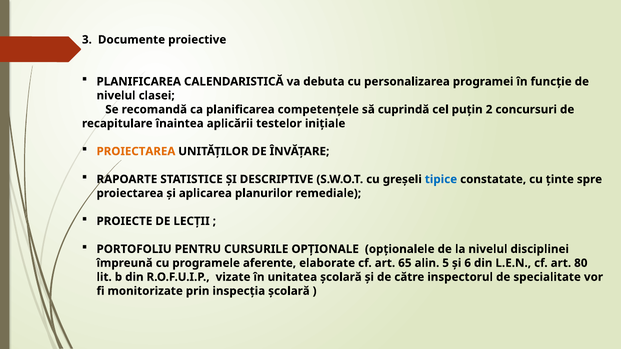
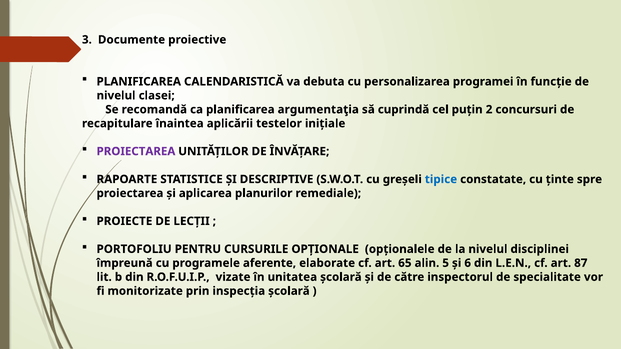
competențele: competențele -> argumentaţia
PROIECTAREA at (136, 151) colour: orange -> purple
80: 80 -> 87
